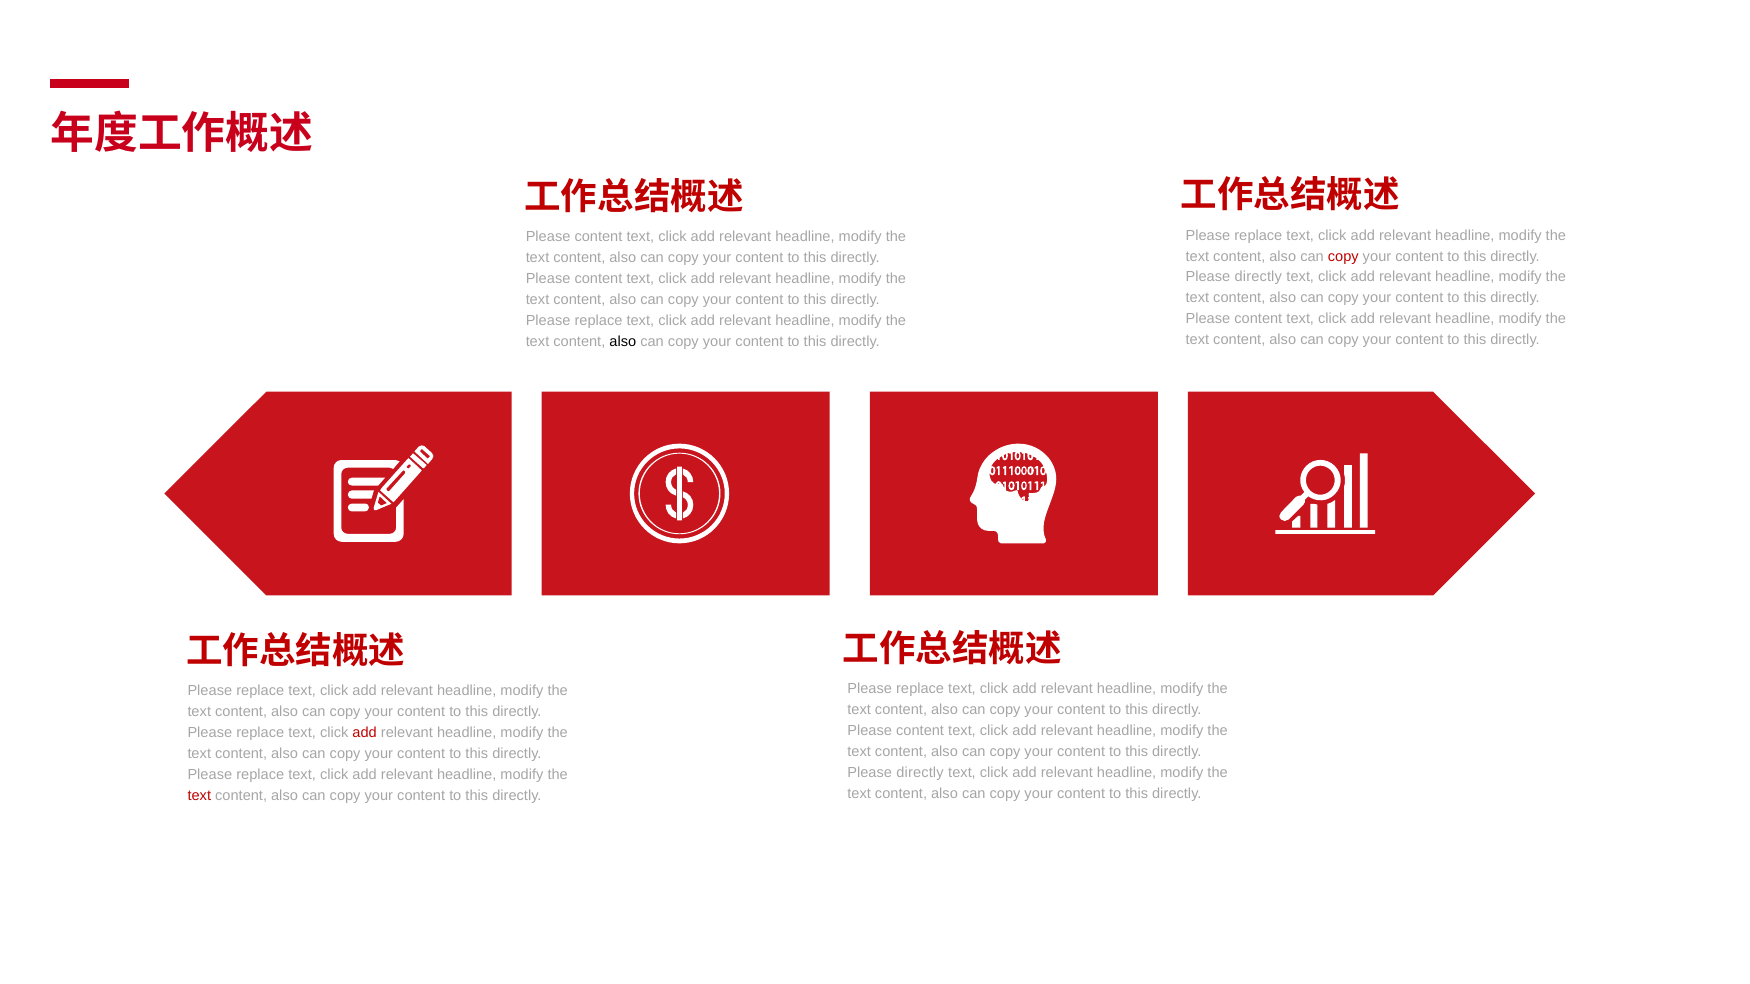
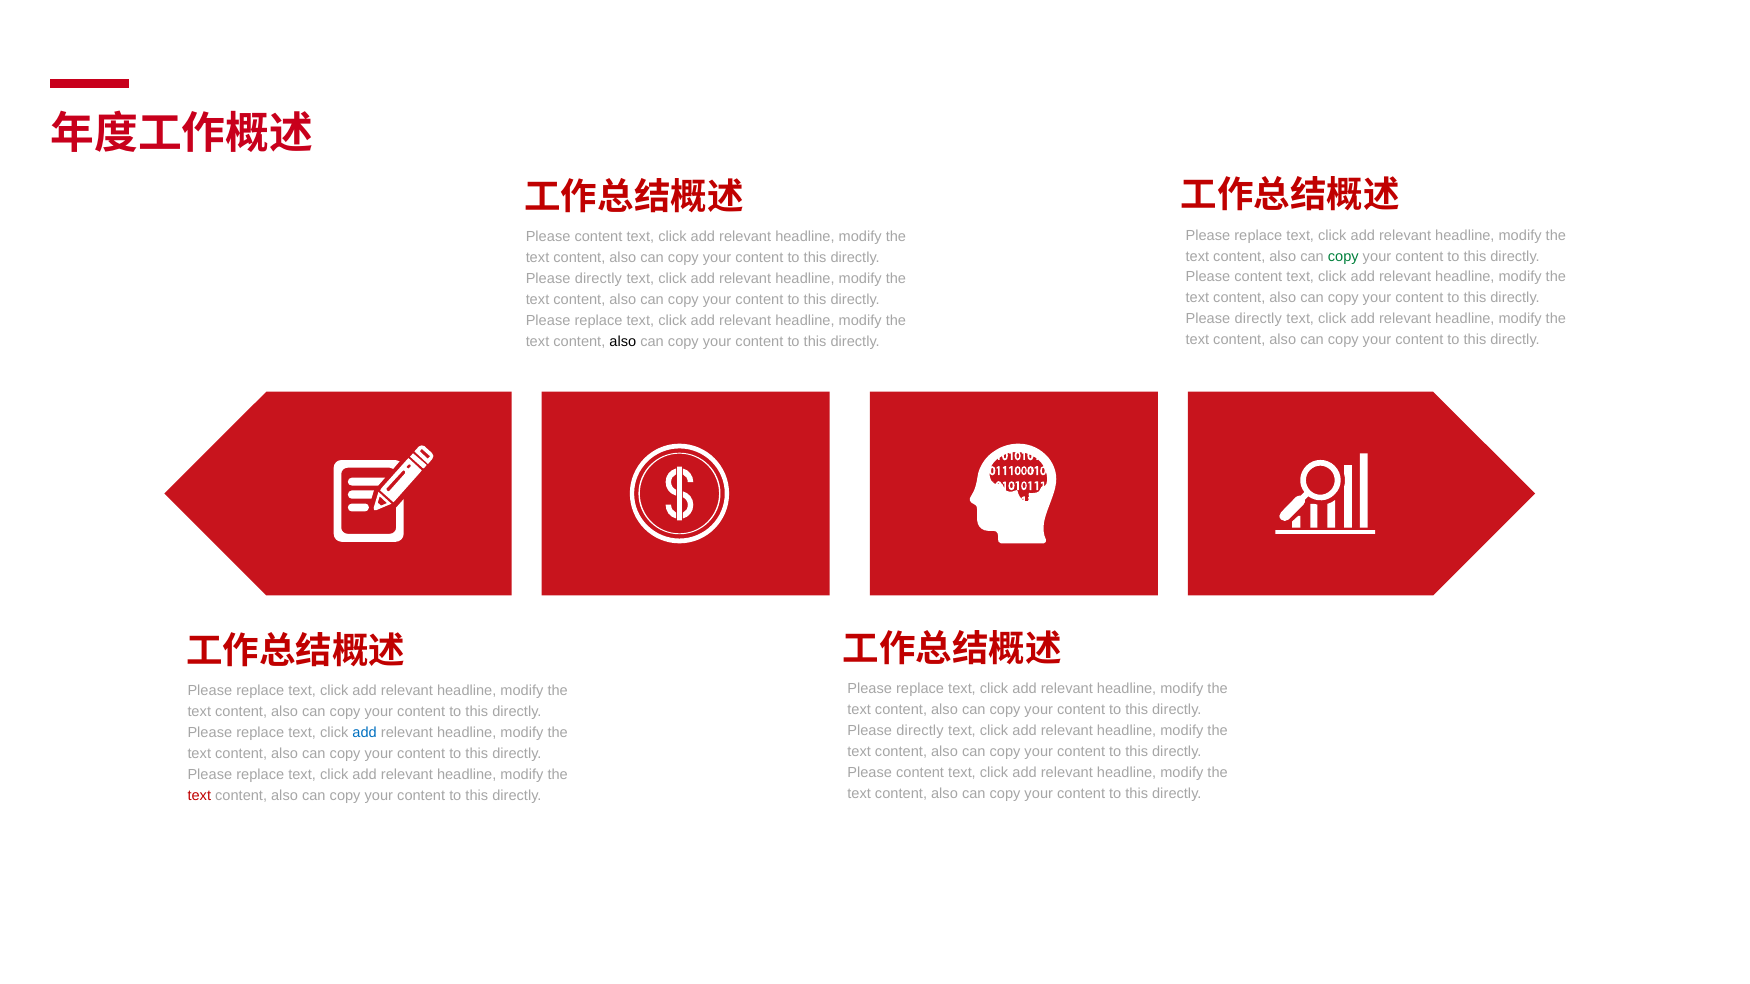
copy at (1343, 256) colour: red -> green
directly at (1258, 277): directly -> content
content at (598, 279): content -> directly
content at (1258, 319): content -> directly
content at (920, 731): content -> directly
add at (365, 733) colour: red -> blue
directly at (920, 773): directly -> content
